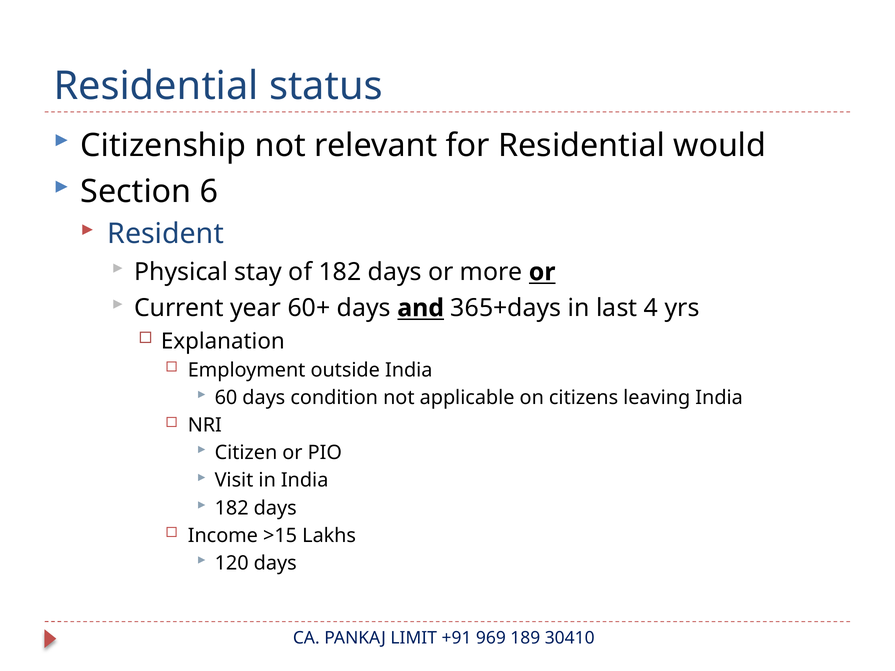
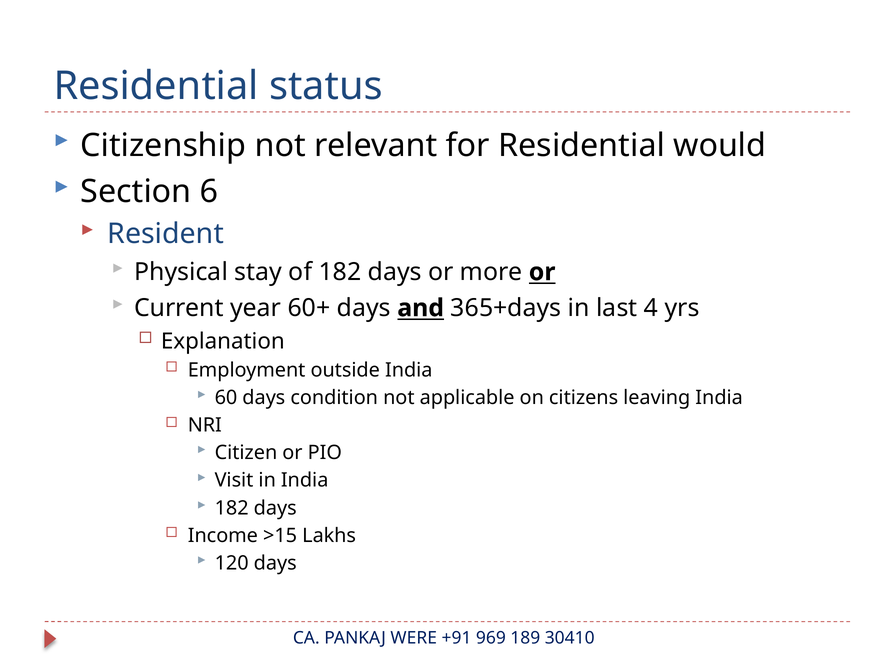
LIMIT: LIMIT -> WERE
